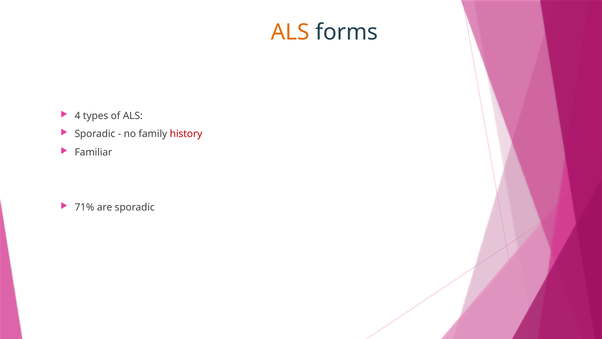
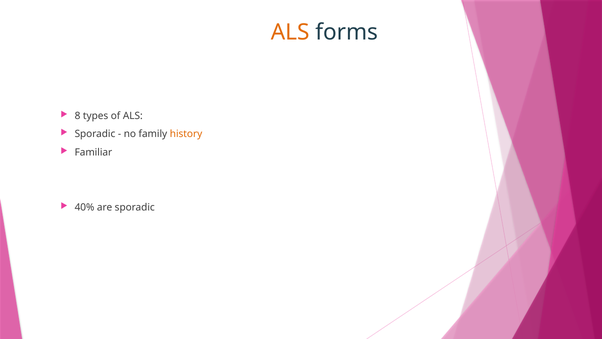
4: 4 -> 8
history colour: red -> orange
71%: 71% -> 40%
